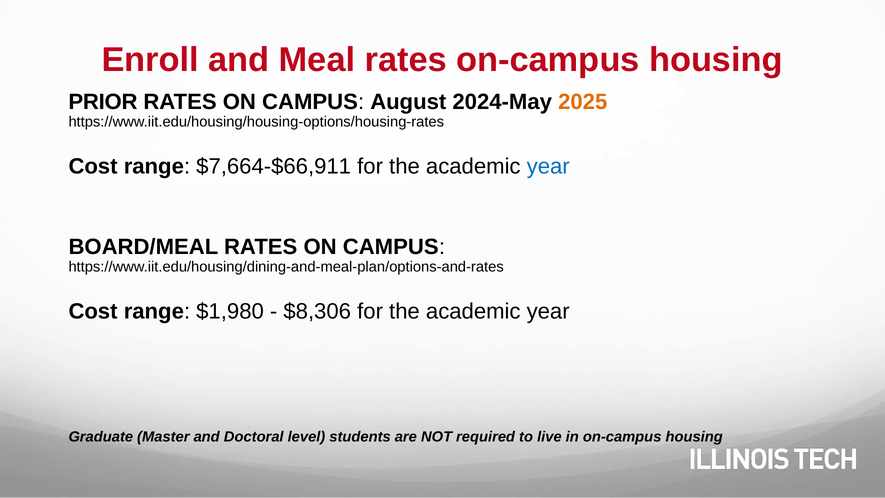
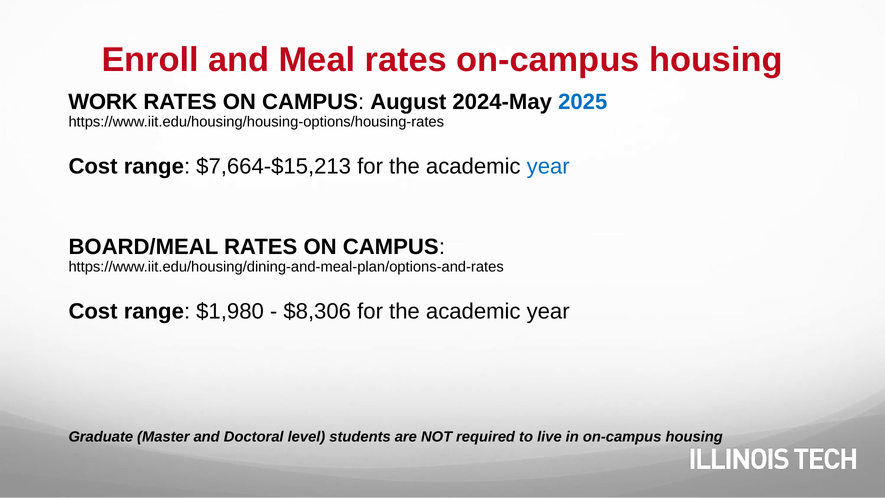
PRIOR: PRIOR -> WORK
2025 colour: orange -> blue
$7,664-$66,911: $7,664-$66,911 -> $7,664-$15,213
